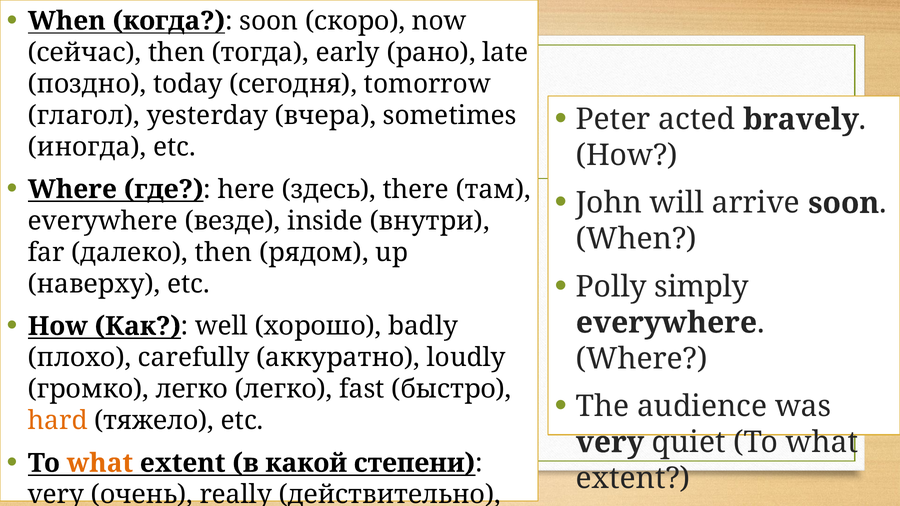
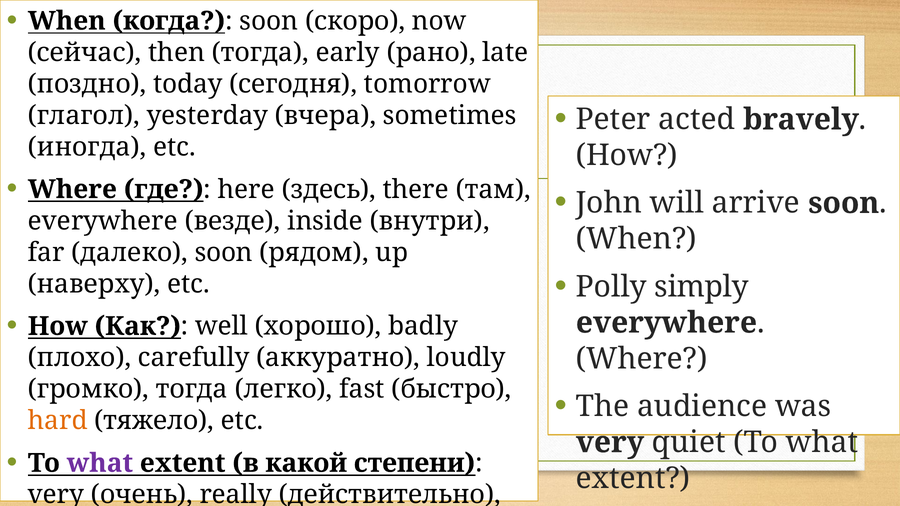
далеко then: then -> soon
громко легко: легко -> тогда
what at (100, 463) colour: orange -> purple
